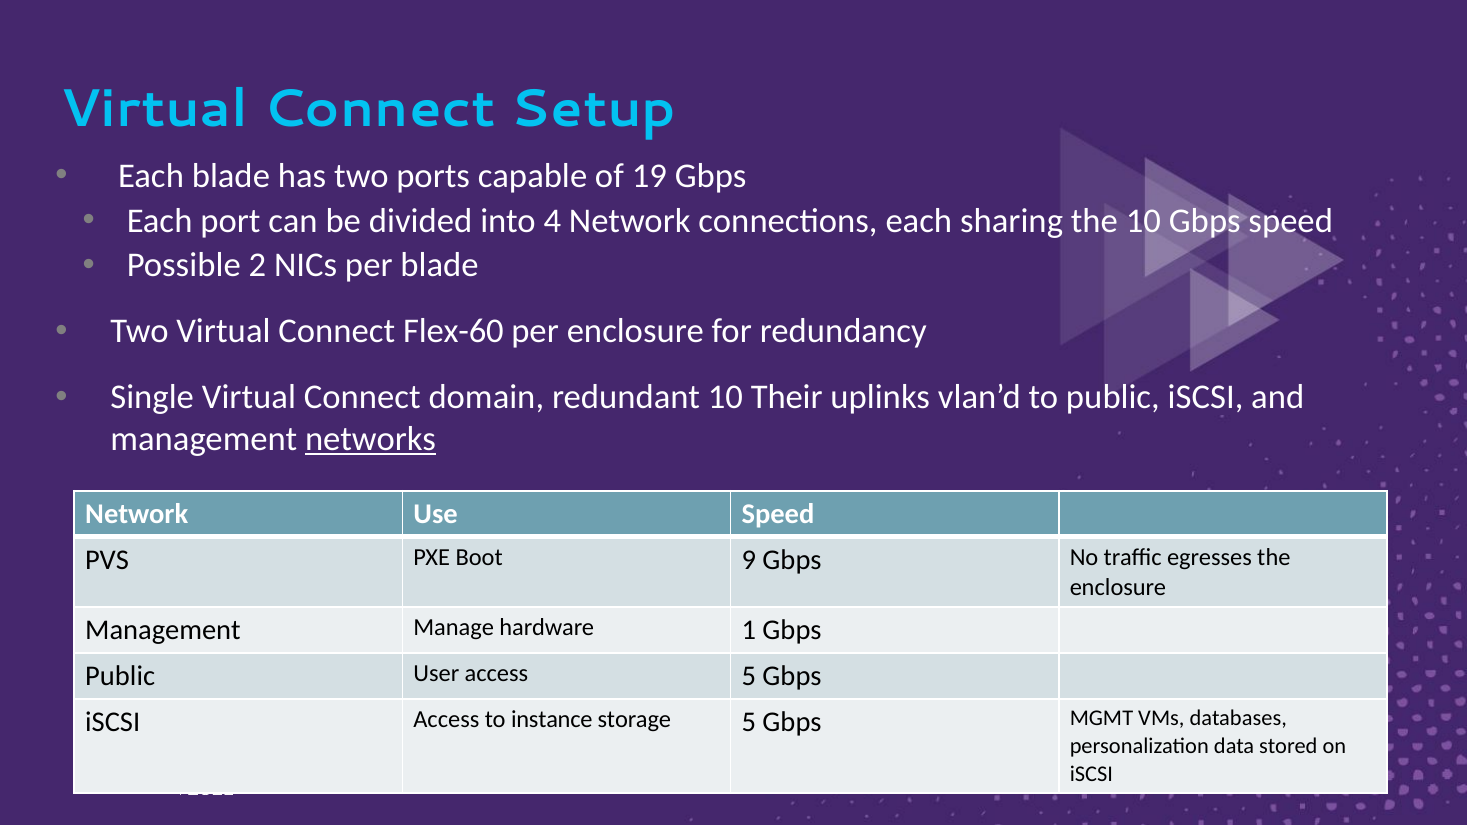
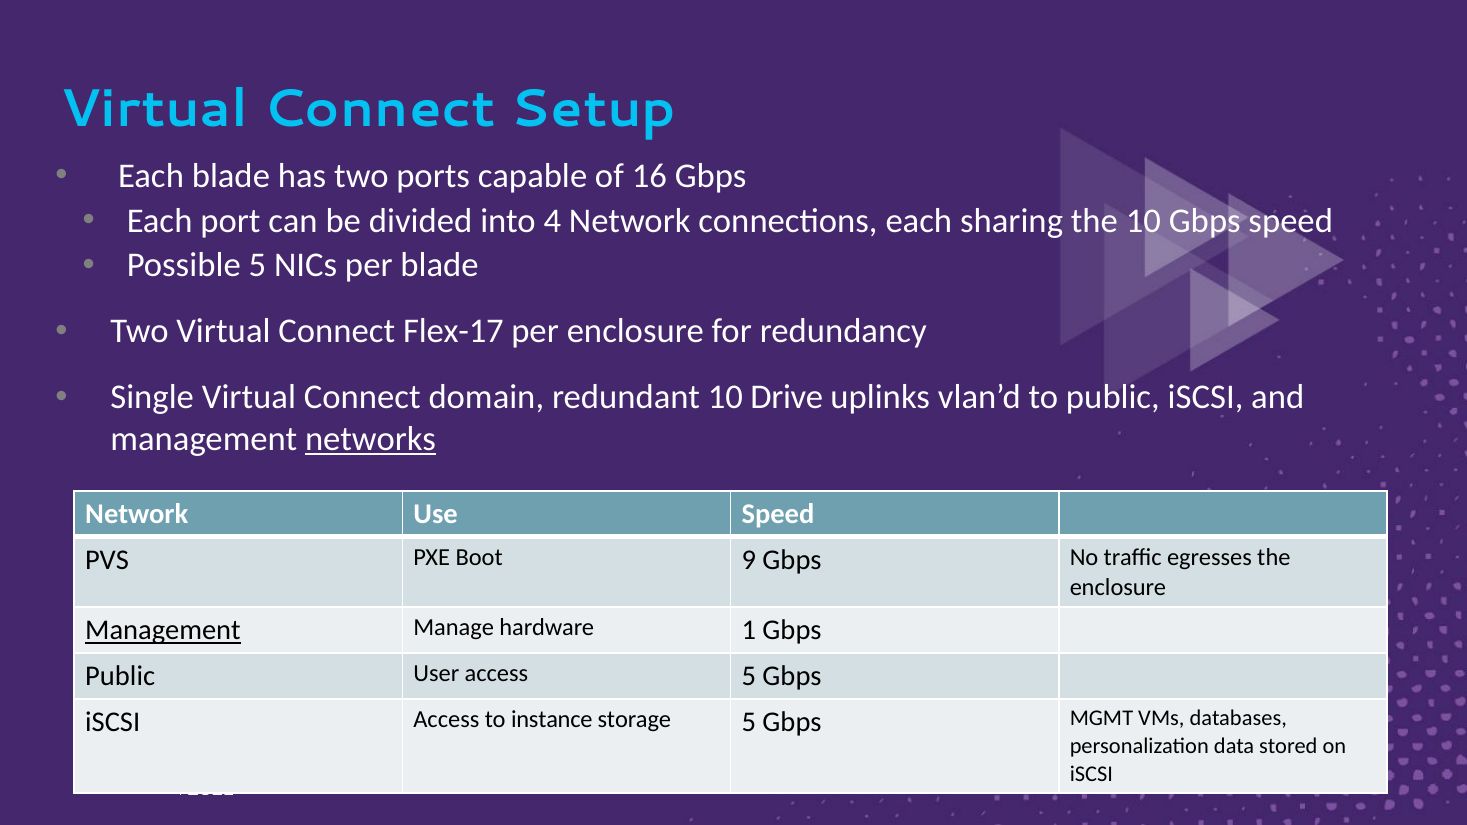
19: 19 -> 16
Possible 2: 2 -> 5
Flex-60: Flex-60 -> Flex-17
Their: Their -> Drive
Management at (163, 631) underline: none -> present
